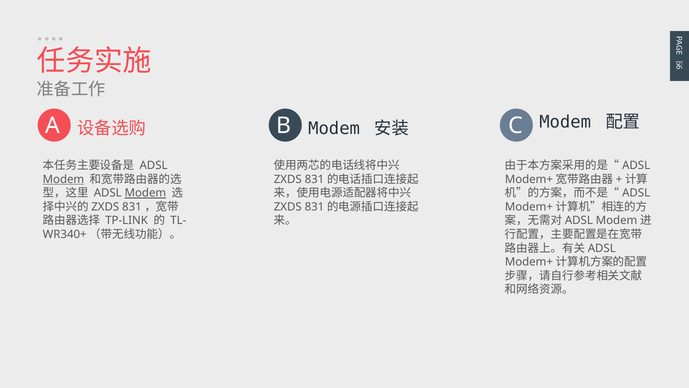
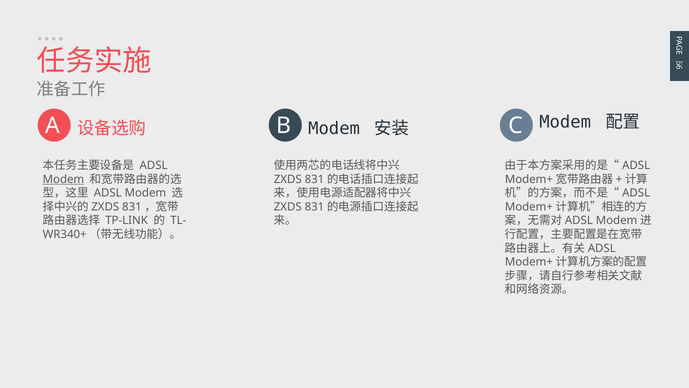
Modem at (145, 193) underline: present -> none
